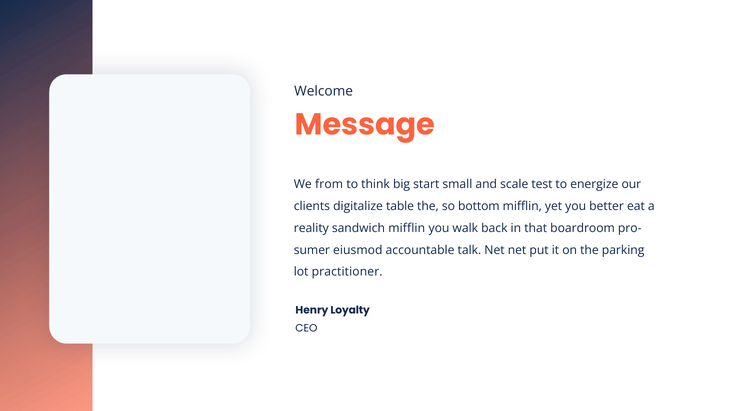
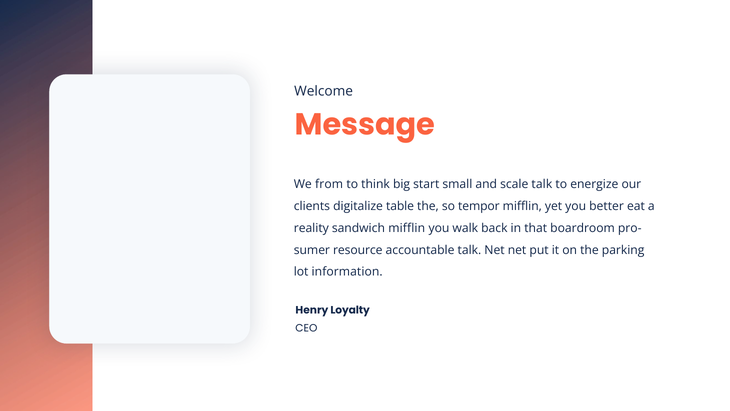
scale test: test -> talk
bottom: bottom -> tempor
eiusmod: eiusmod -> resource
practitioner: practitioner -> information
